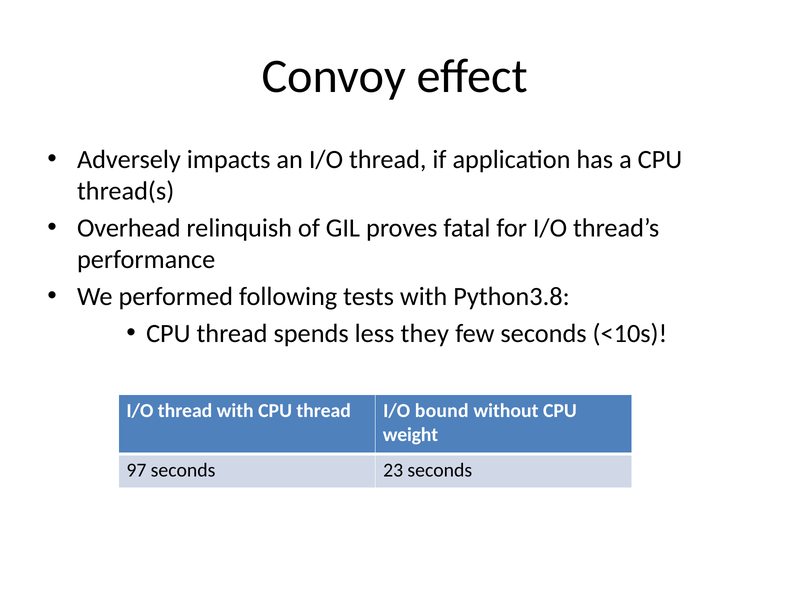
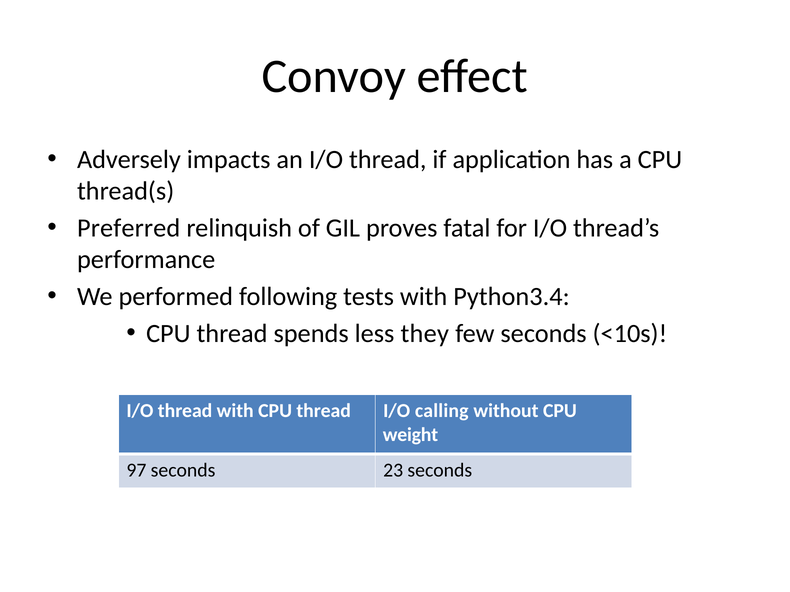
Overhead: Overhead -> Preferred
Python3.8: Python3.8 -> Python3.4
bound: bound -> calling
